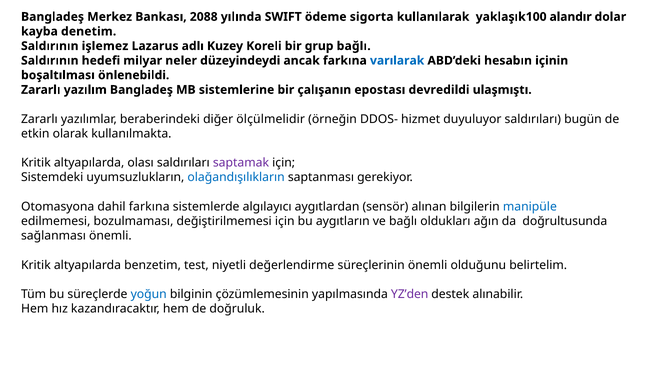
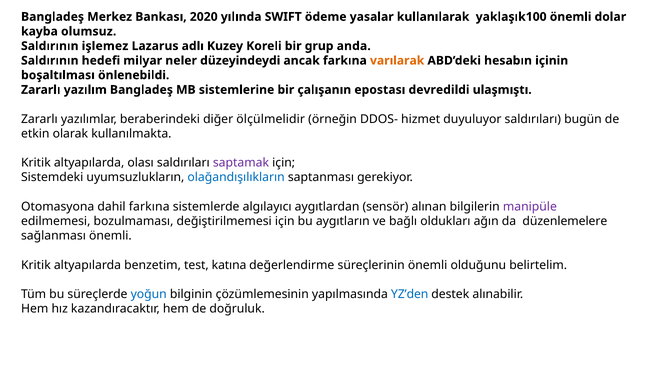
2088: 2088 -> 2020
sigorta: sigorta -> yasalar
yaklaşık100 alandır: alandır -> önemli
denetim: denetim -> olumsuz
grup bağlı: bağlı -> anda
varılarak colour: blue -> orange
manipüle colour: blue -> purple
doğrultusunda: doğrultusunda -> düzenlemelere
niyetli: niyetli -> katına
YZ’den colour: purple -> blue
